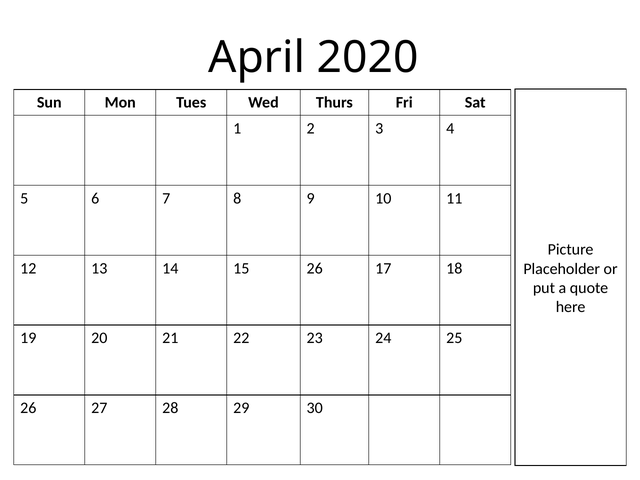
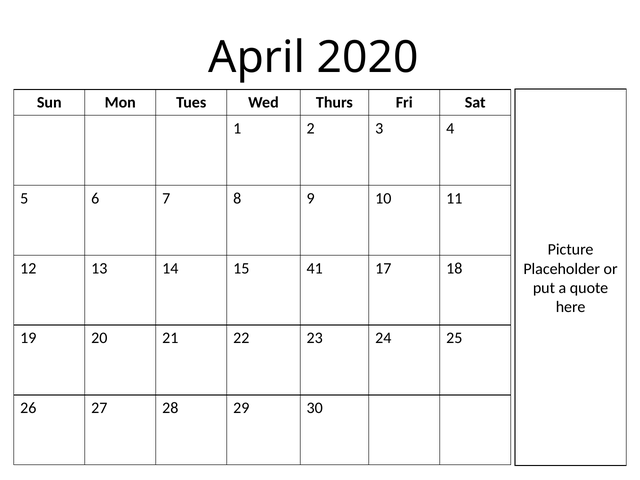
15 26: 26 -> 41
